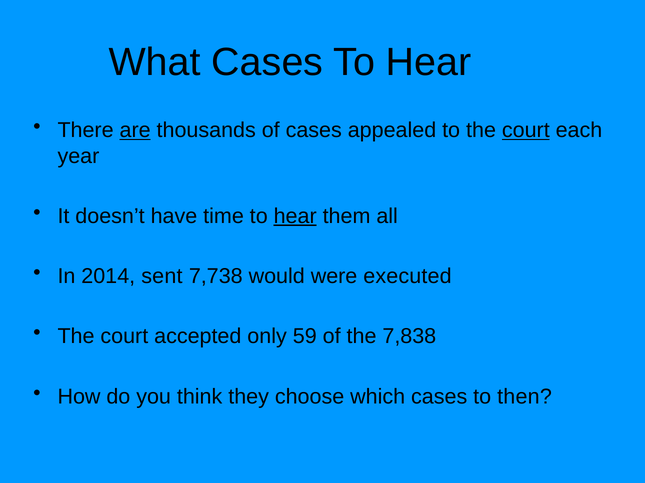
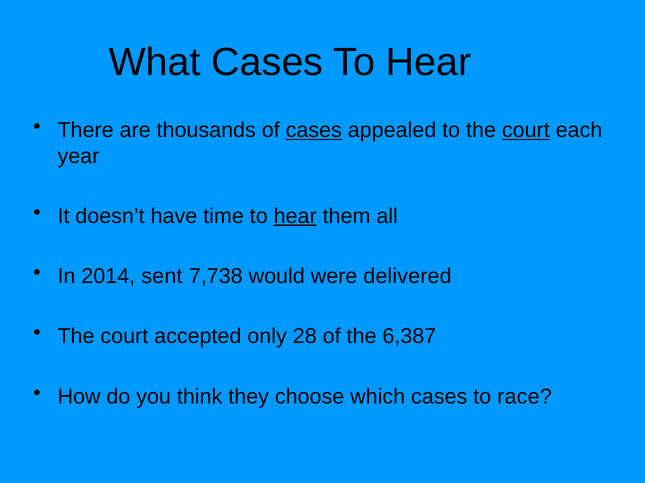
are underline: present -> none
cases at (314, 131) underline: none -> present
executed: executed -> delivered
59: 59 -> 28
7,838: 7,838 -> 6,387
then: then -> race
